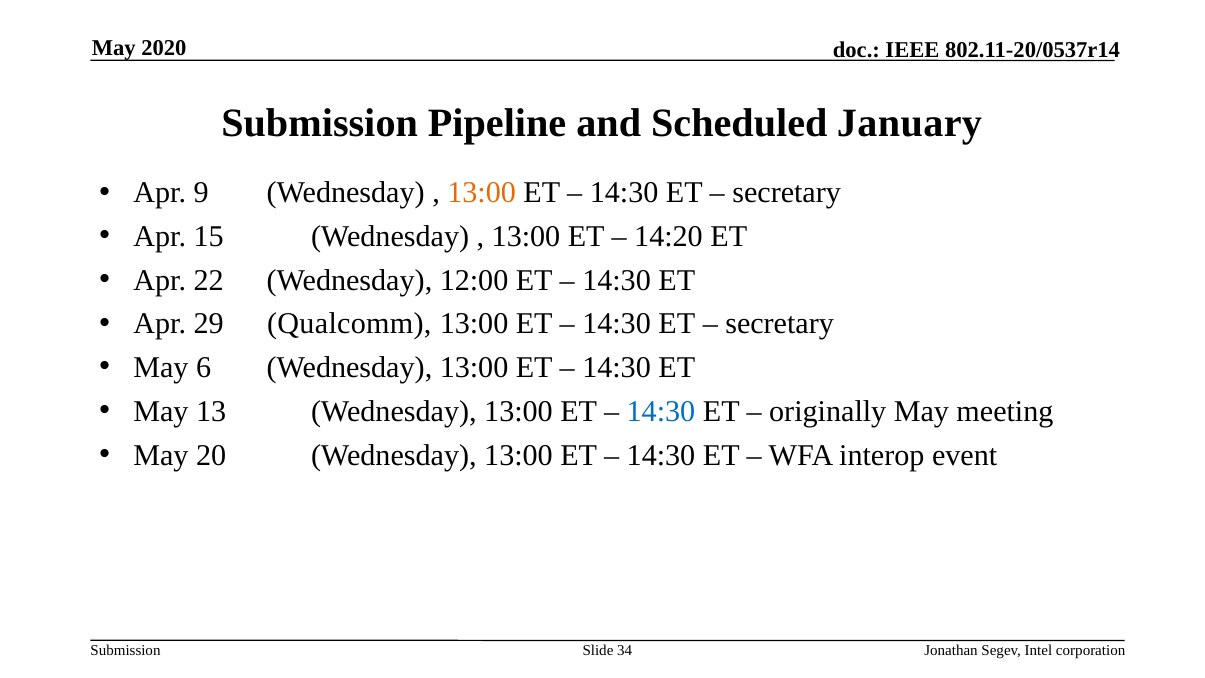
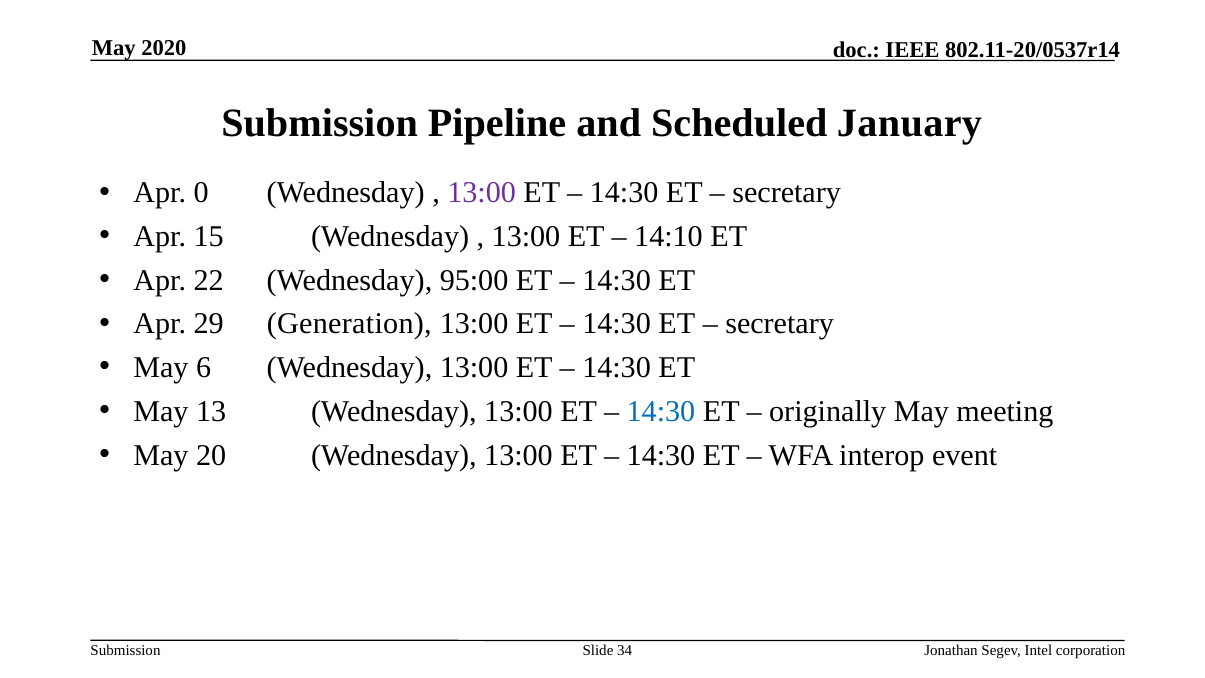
9: 9 -> 0
13:00 at (482, 193) colour: orange -> purple
14:20: 14:20 -> 14:10
12:00: 12:00 -> 95:00
Qualcomm: Qualcomm -> Generation
